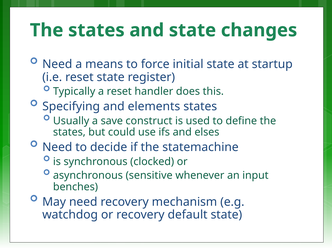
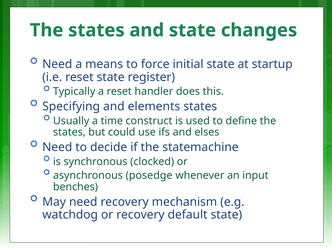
save: save -> time
sensitive: sensitive -> posedge
